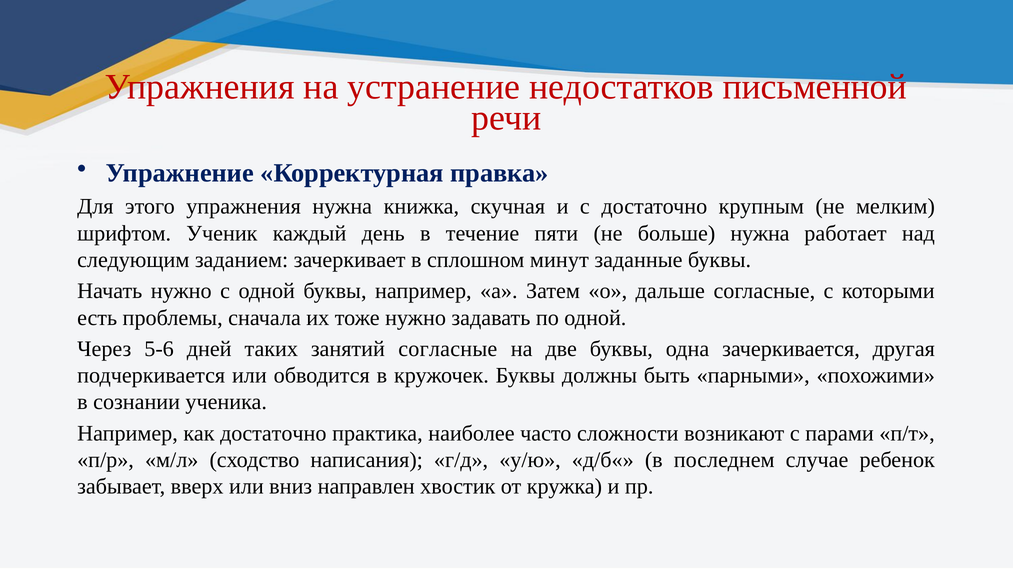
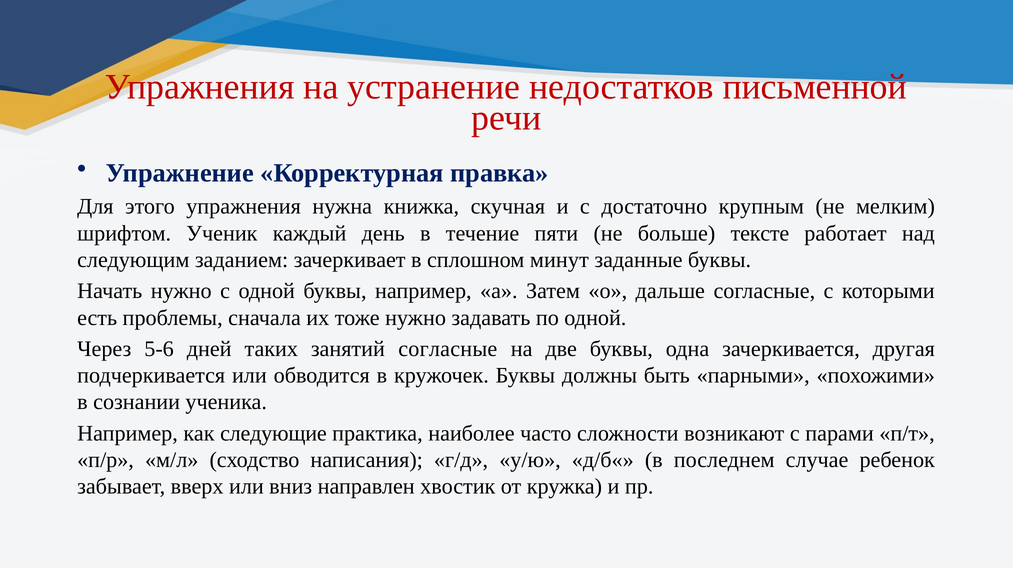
больше нужна: нужна -> тексте
как достаточно: достаточно -> следующие
